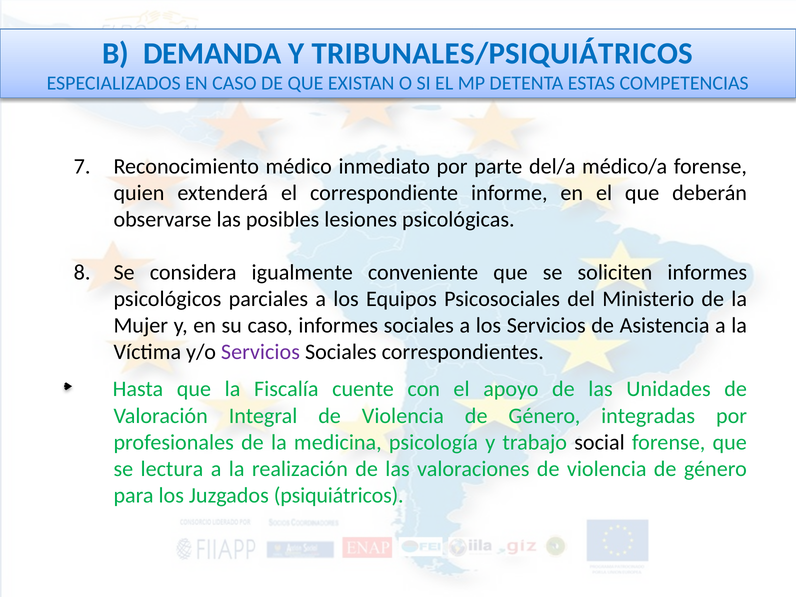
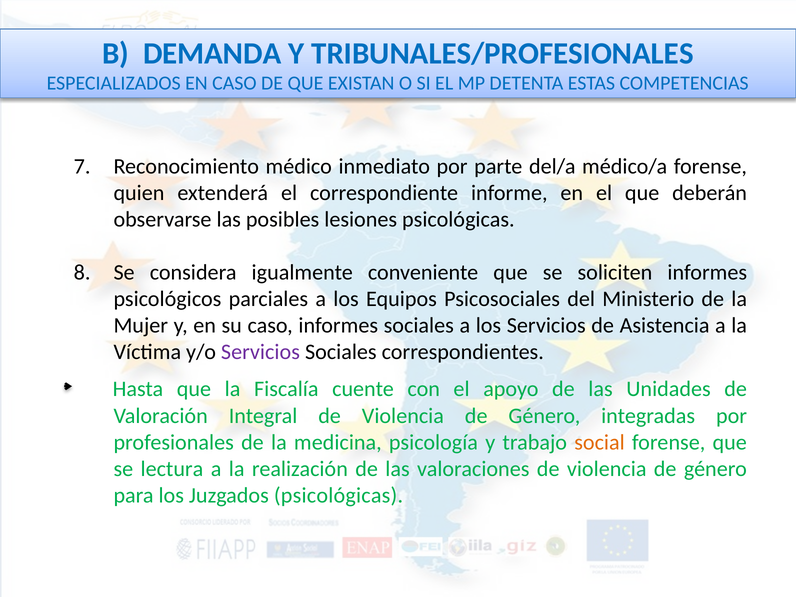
TRIBUNALES/PSIQUIÁTRICOS: TRIBUNALES/PSIQUIÁTRICOS -> TRIBUNALES/PROFESIONALES
social colour: black -> orange
Juzgados psiquiátricos: psiquiátricos -> psicológicas
